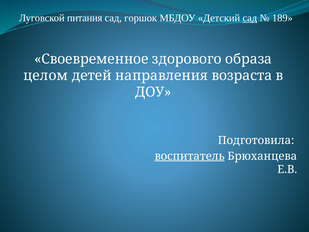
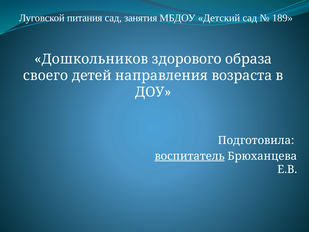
горшок: горшок -> занятия
сад at (250, 18) underline: present -> none
Своевременное: Своевременное -> Дошкольников
целом: целом -> своего
